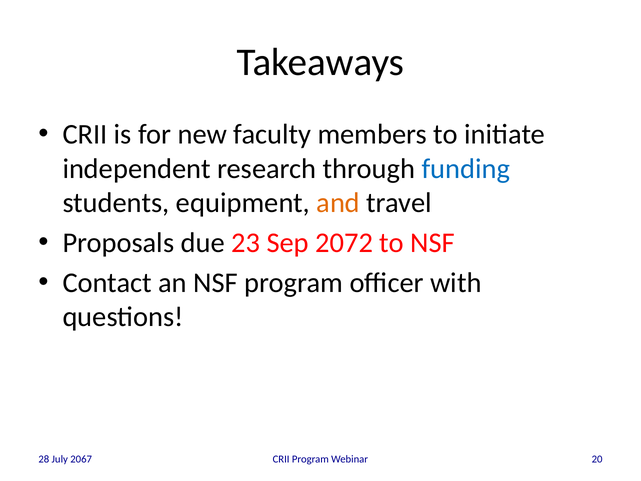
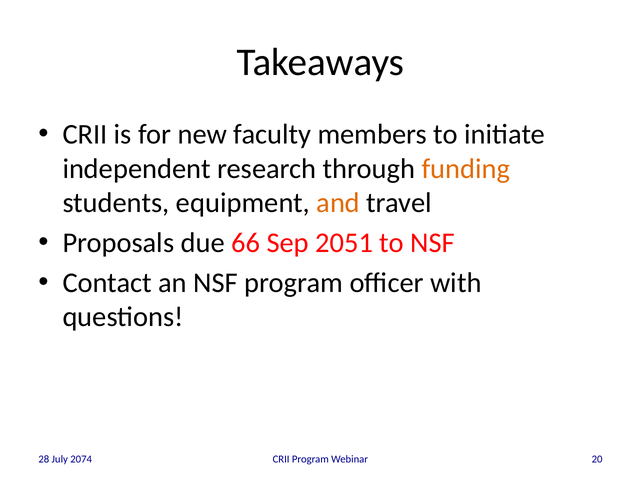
funding colour: blue -> orange
23: 23 -> 66
2072: 2072 -> 2051
2067: 2067 -> 2074
